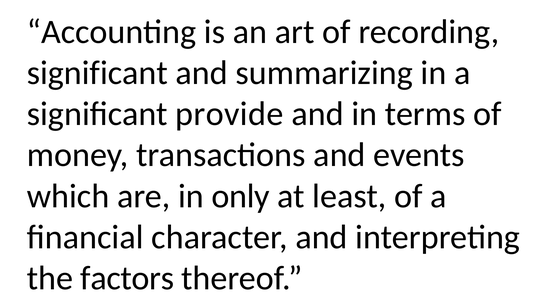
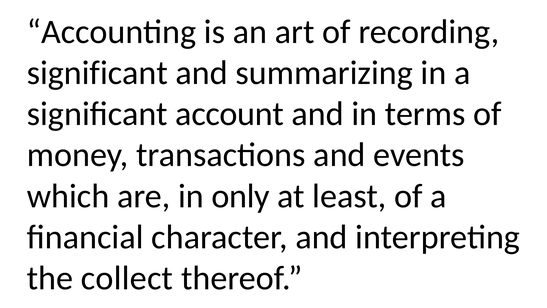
provide: provide -> account
factors: factors -> collect
